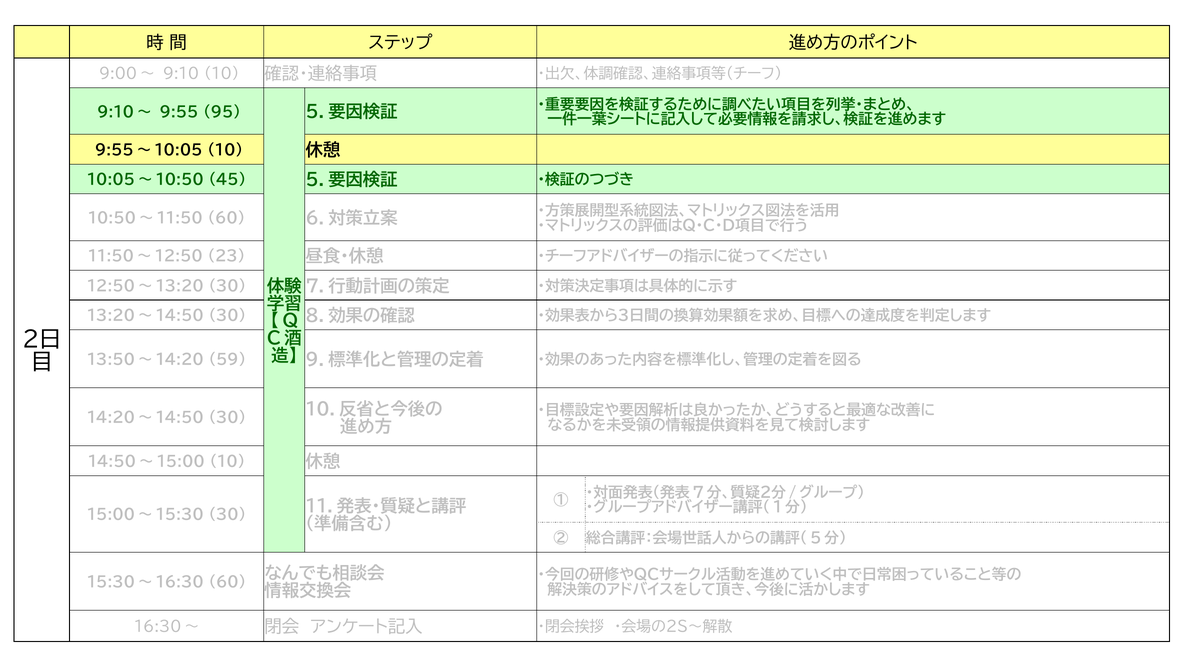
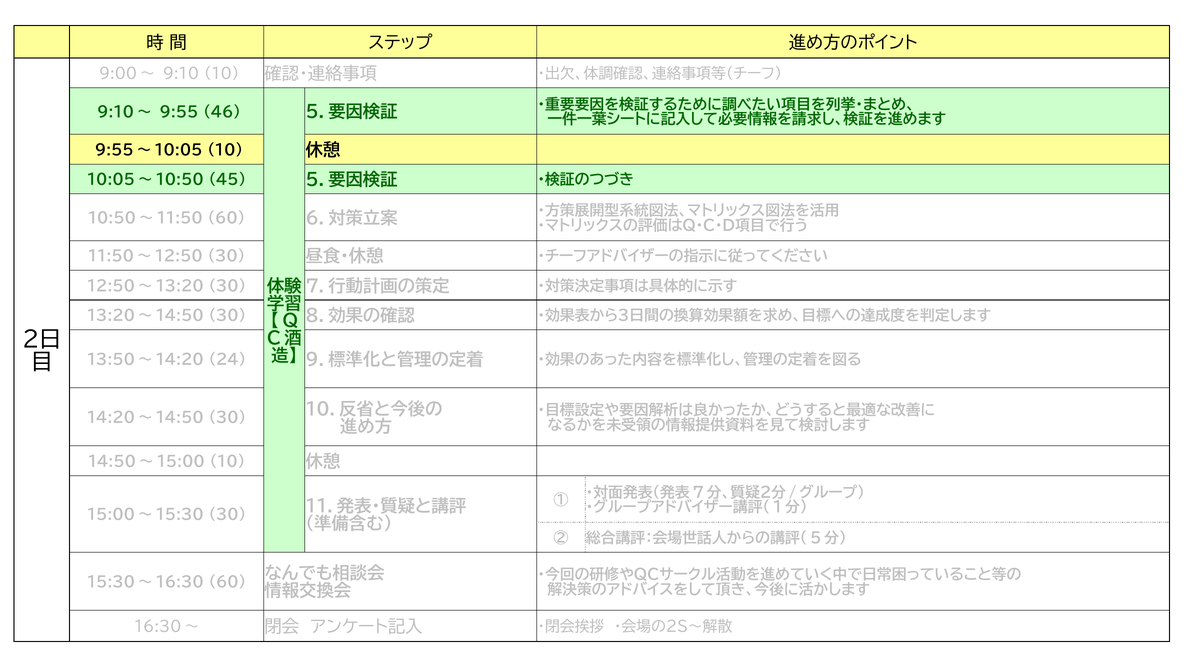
95: 95 -> 46
11:50～12:50 23: 23 -> 30
59: 59 -> 24
